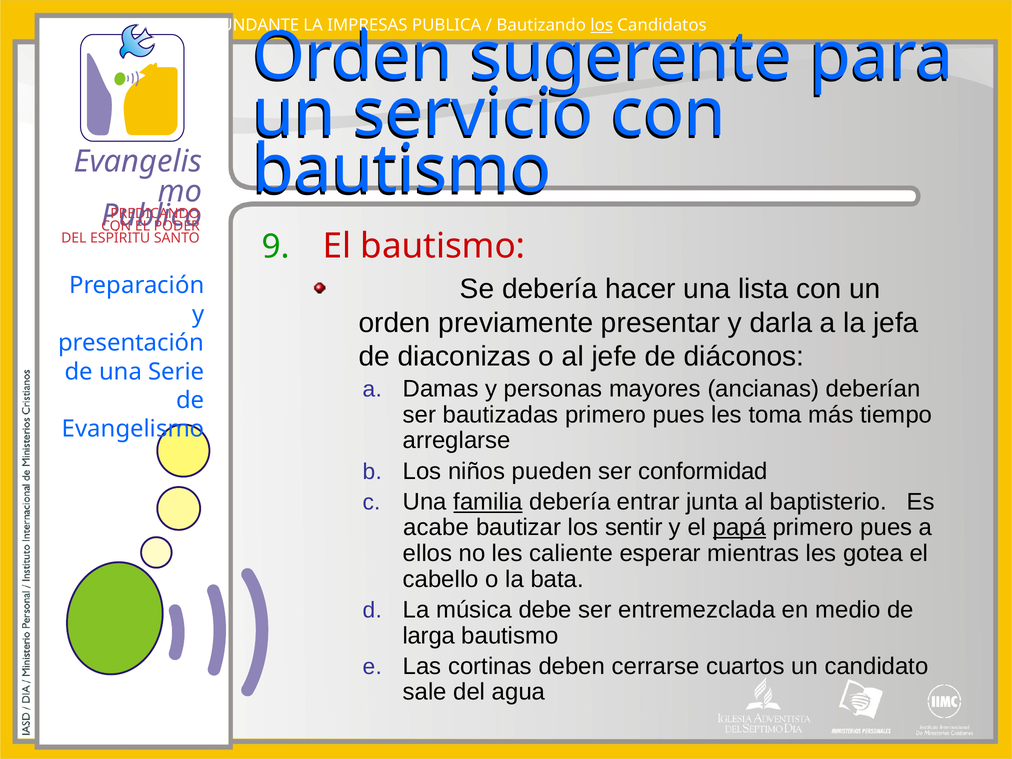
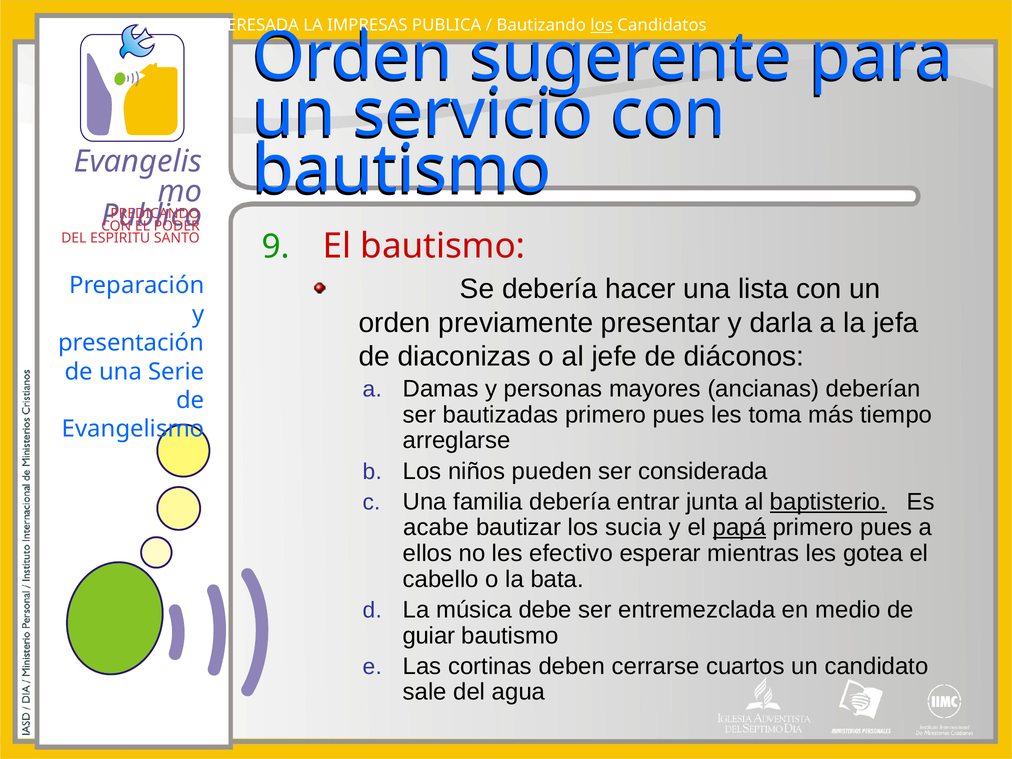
ABUNDANTE: ABUNDANTE -> INTERESADA
conformidad: conformidad -> considerada
familia underline: present -> none
baptisterio underline: none -> present
sentir: sentir -> sucia
caliente: caliente -> efectivo
larga: larga -> guiar
